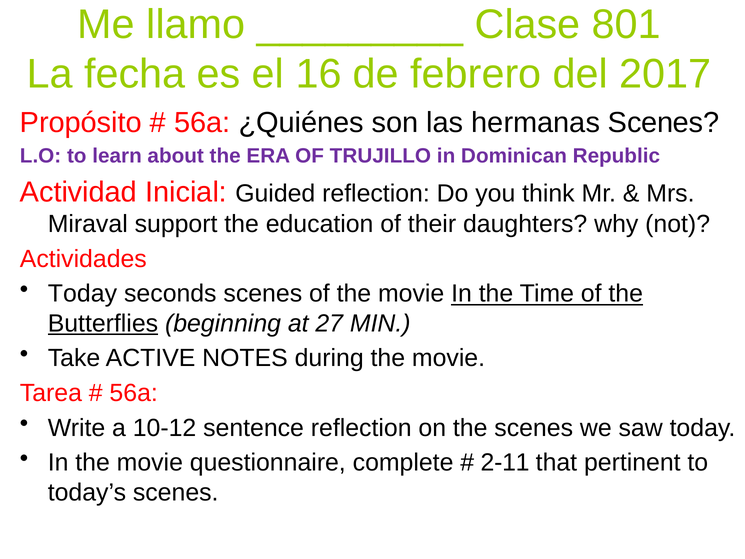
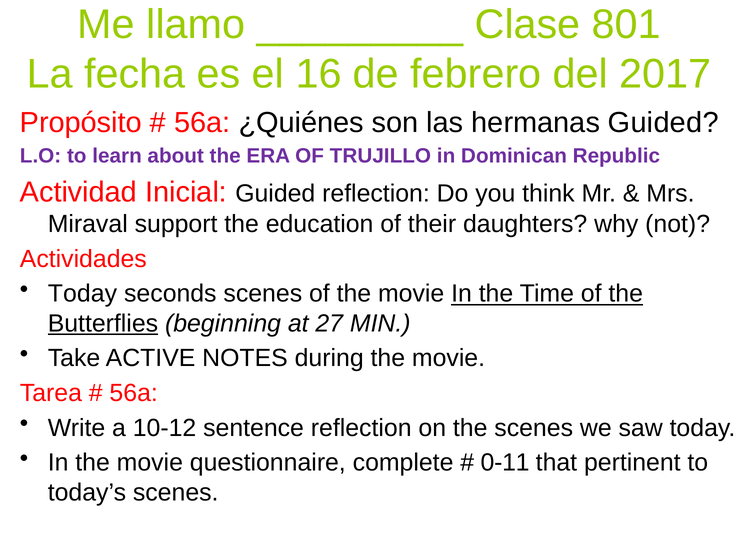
hermanas Scenes: Scenes -> Guided
2-11: 2-11 -> 0-11
